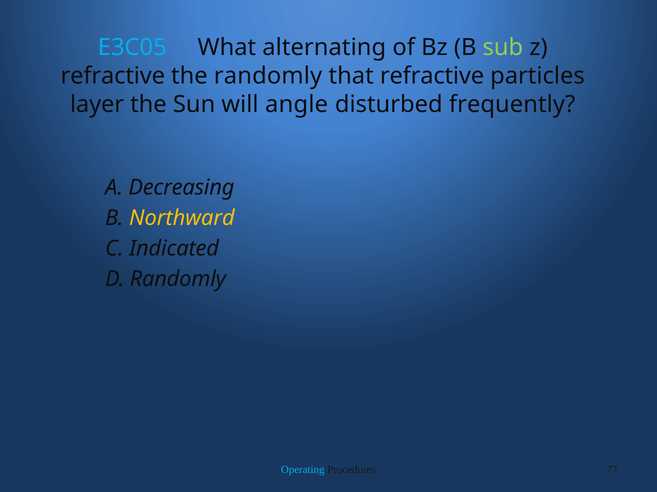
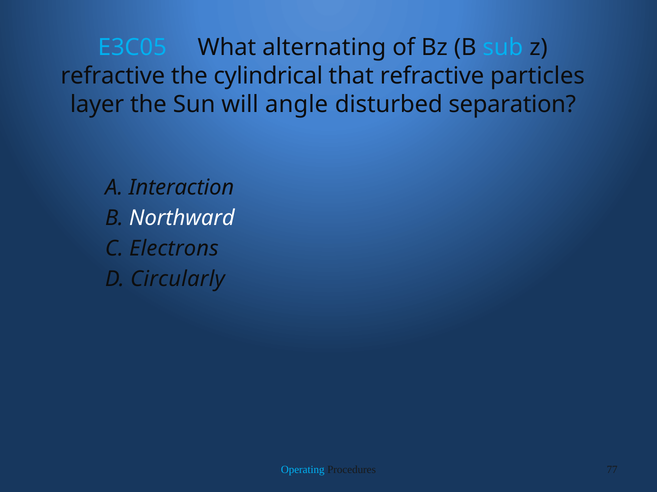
sub colour: light green -> light blue
the randomly: randomly -> cylindrical
frequently: frequently -> separation
Decreasing: Decreasing -> Interaction
Northward colour: yellow -> white
Indicated: Indicated -> Electrons
D Randomly: Randomly -> Circularly
